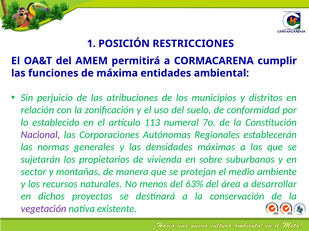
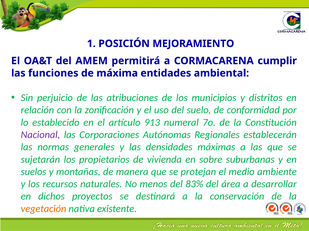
RESTRICCIONES: RESTRICCIONES -> MEJORAMIENTO
113: 113 -> 913
sector: sector -> suelos
63%: 63% -> 83%
vegetación colour: purple -> orange
